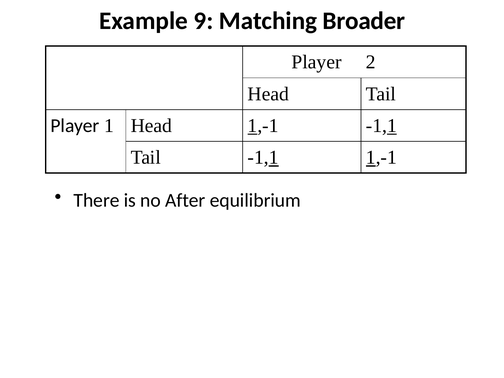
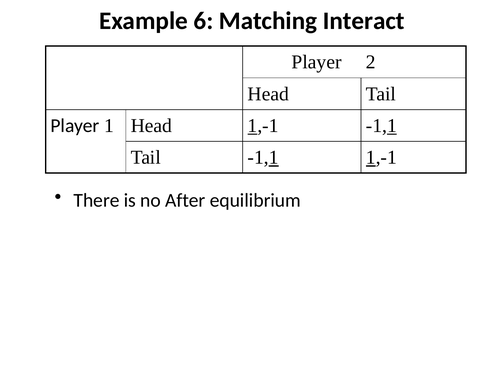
9: 9 -> 6
Broader: Broader -> Interact
